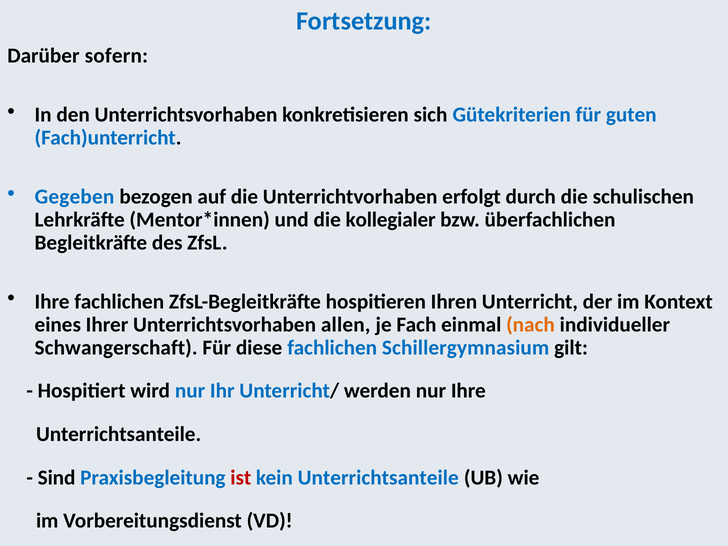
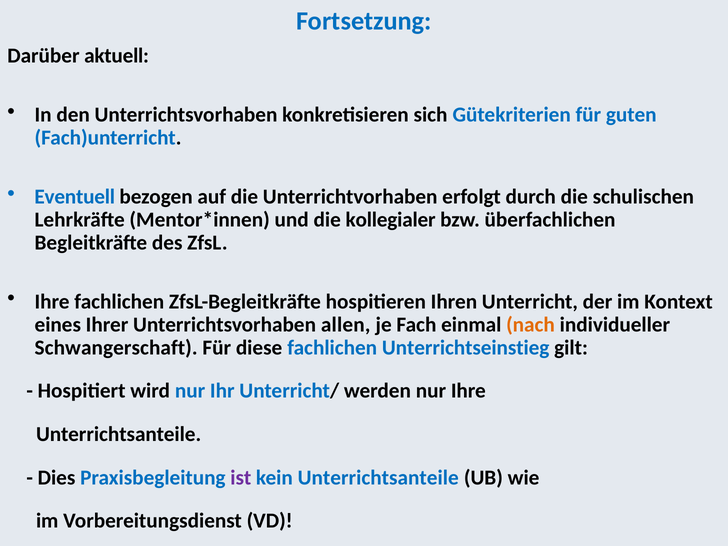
sofern: sofern -> aktuell
Gegeben: Gegeben -> Eventuell
Schillergymnasium: Schillergymnasium -> Unterrichtseinstieg
Sind: Sind -> Dies
ist colour: red -> purple
